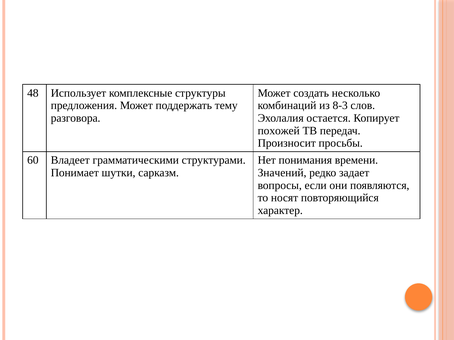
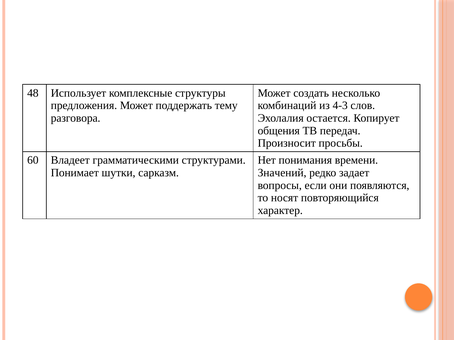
8-3: 8-3 -> 4-3
похожей: похожей -> общения
